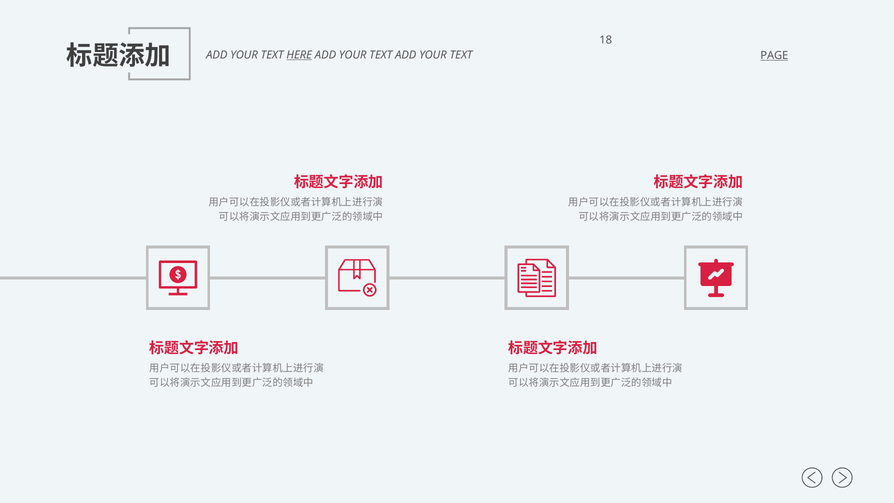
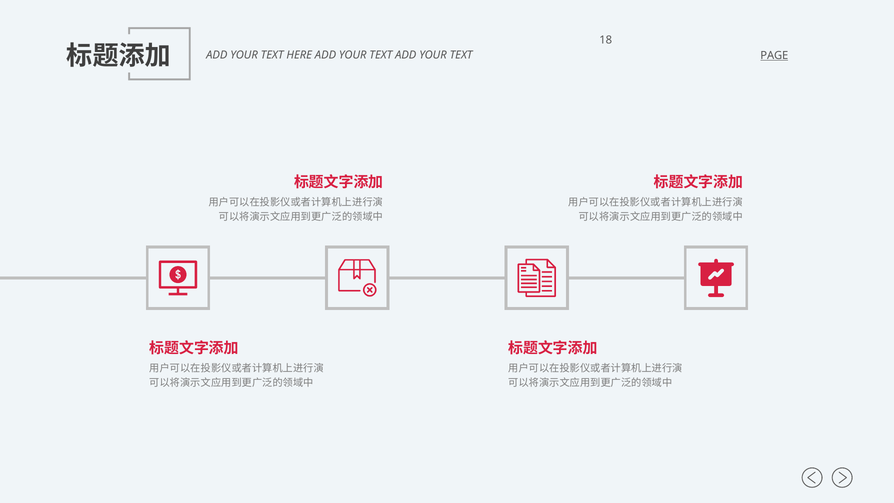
HERE underline: present -> none
